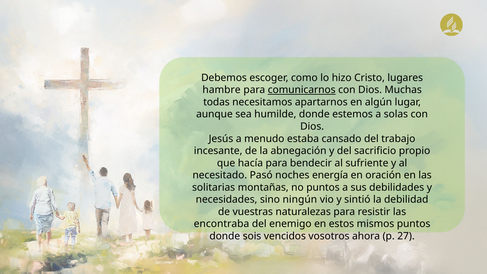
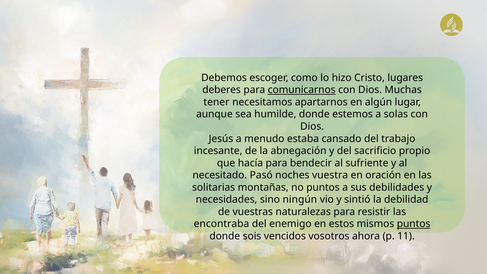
hambre: hambre -> deberes
todas: todas -> tener
energía: energía -> vuestra
puntos at (414, 224) underline: none -> present
27: 27 -> 11
